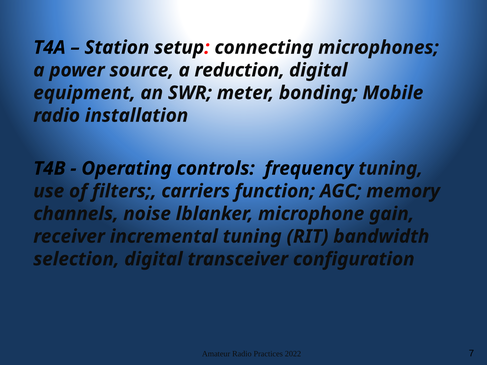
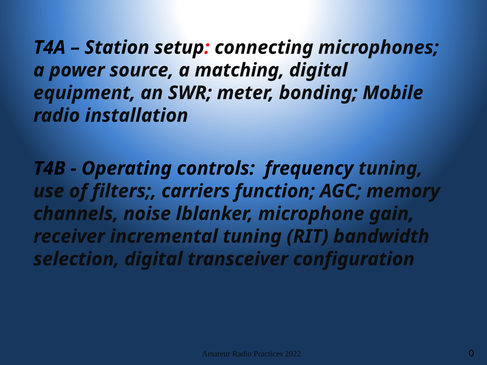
reduction: reduction -> matching
7: 7 -> 0
